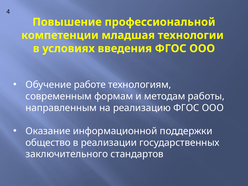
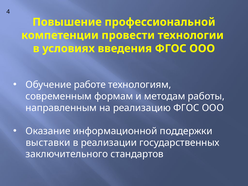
младшая: младшая -> провести
общество: общество -> выставки
